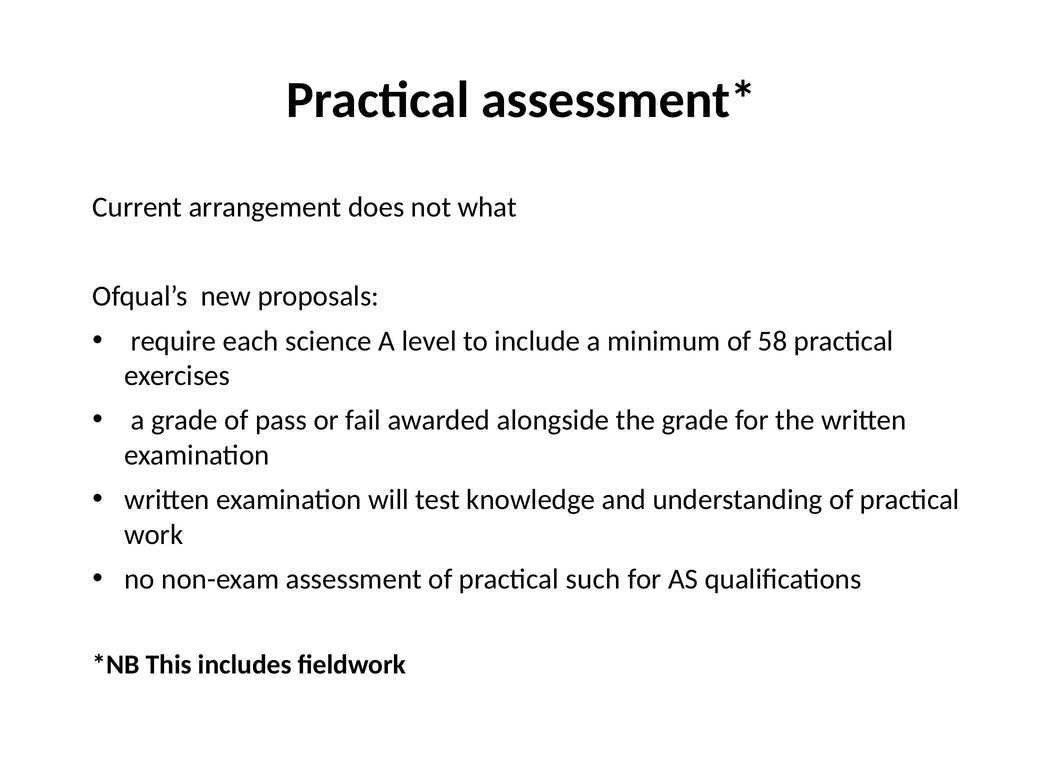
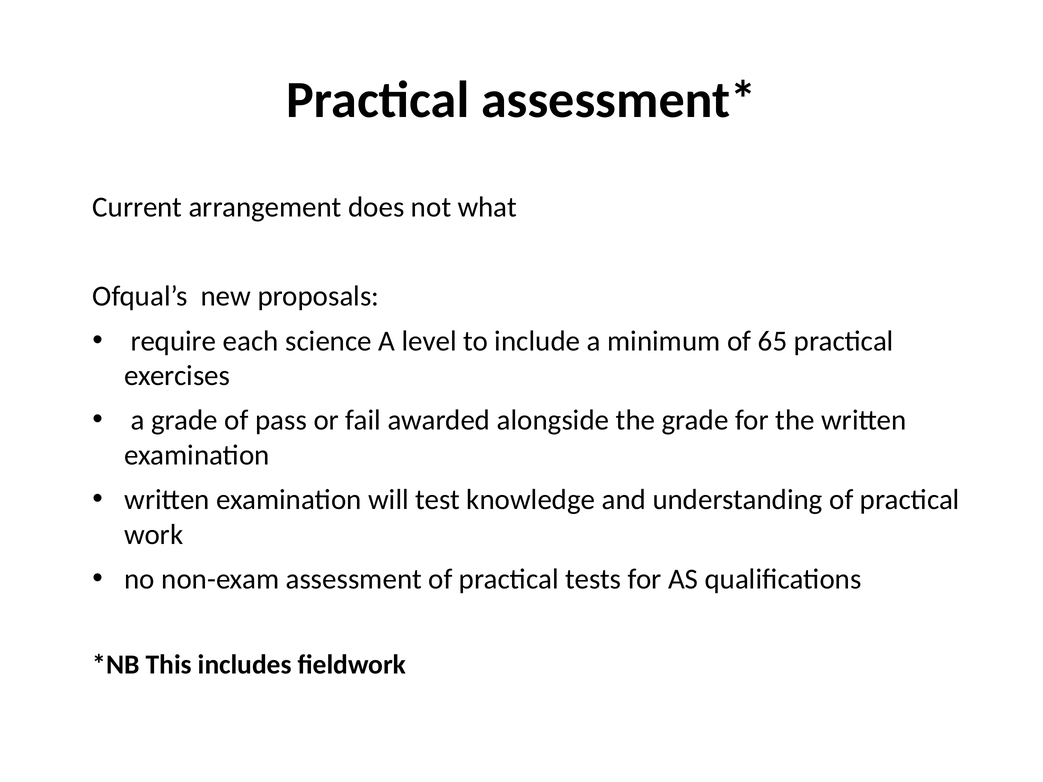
58: 58 -> 65
such: such -> tests
